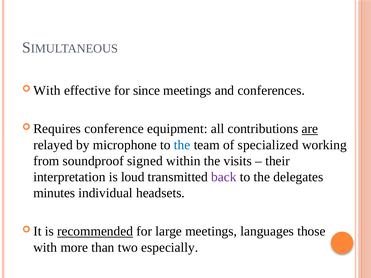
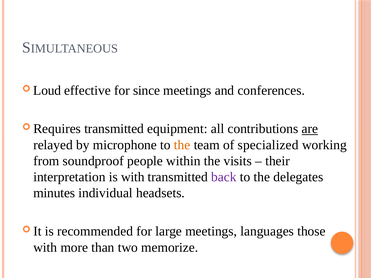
With at (47, 91): With -> Loud
Requires conference: conference -> transmitted
the at (182, 145) colour: blue -> orange
signed: signed -> people
is loud: loud -> with
recommended underline: present -> none
especially: especially -> memorize
